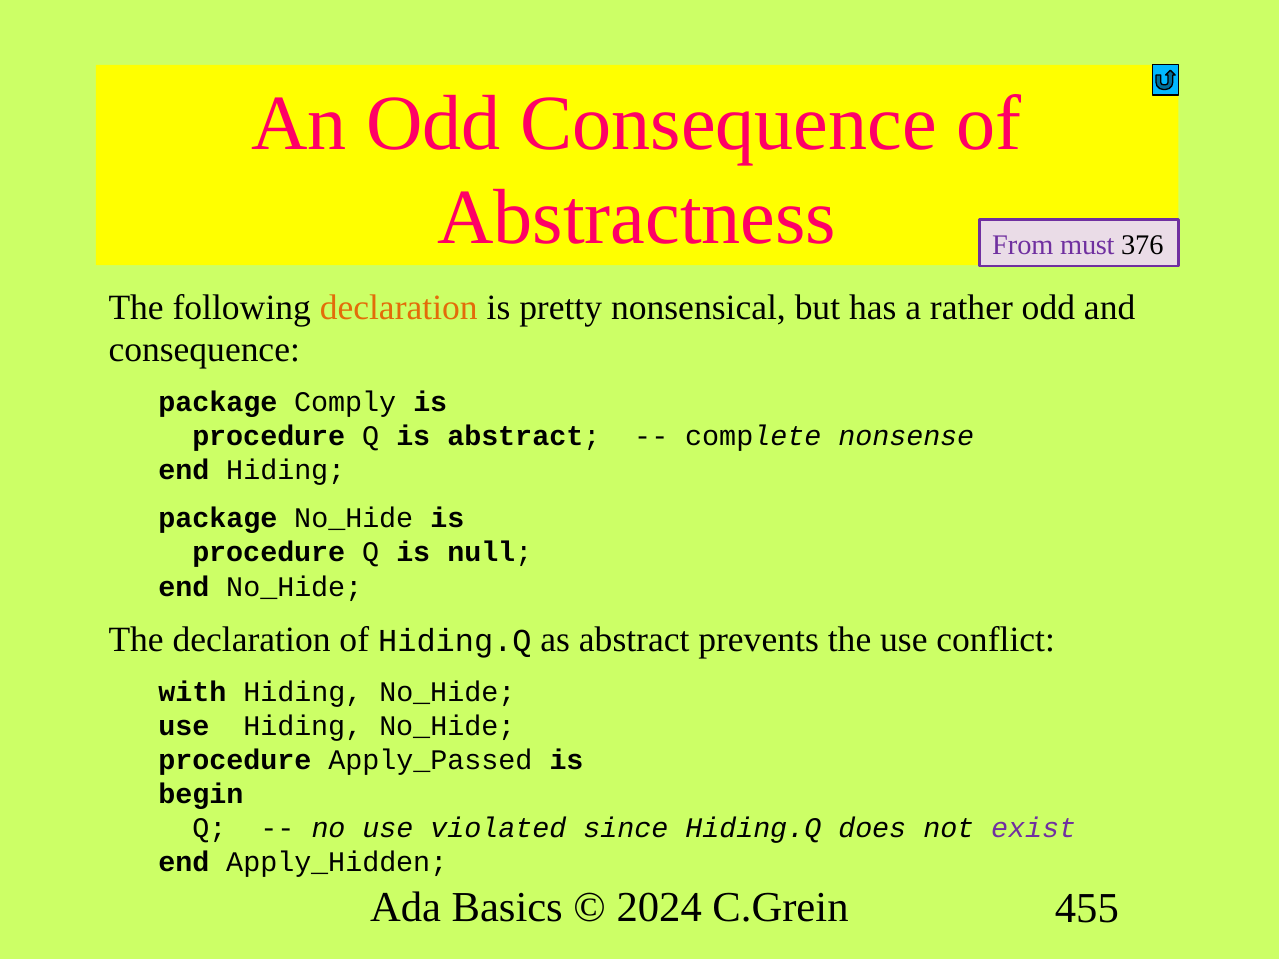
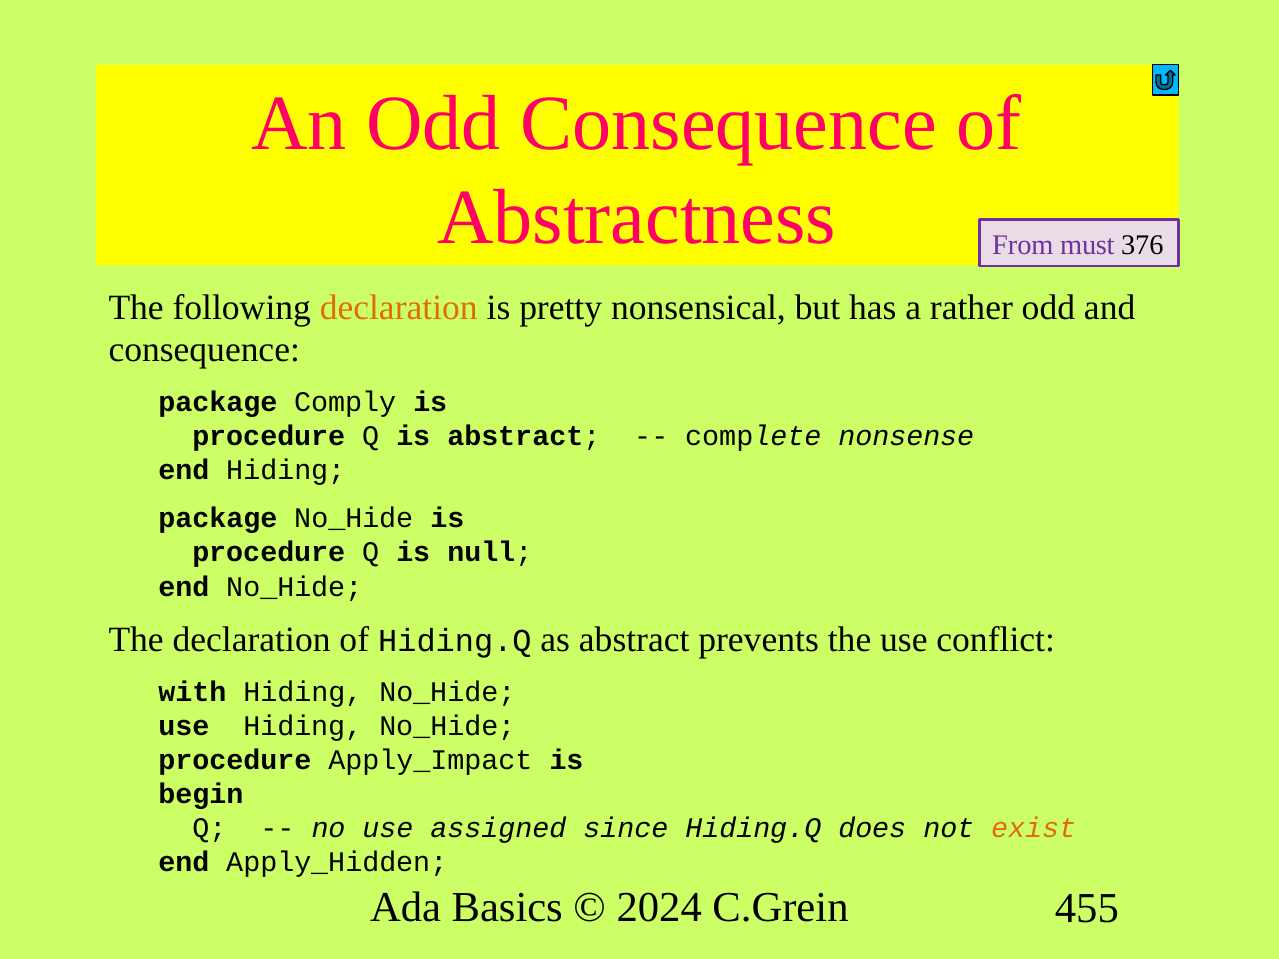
Apply_Passed: Apply_Passed -> Apply_Impact
violated: violated -> assigned
exist colour: purple -> orange
